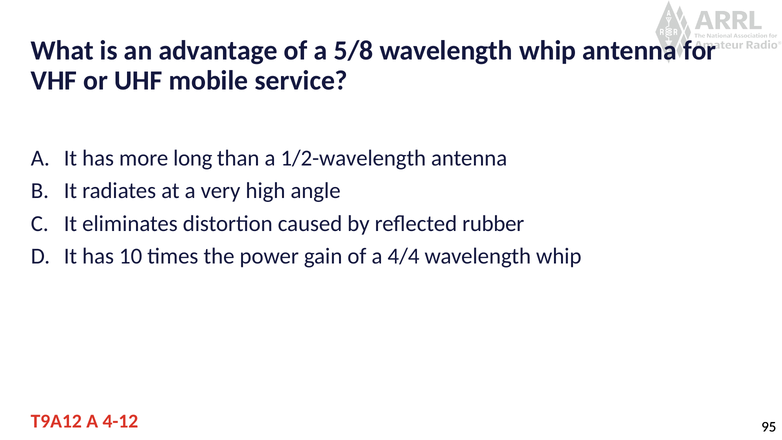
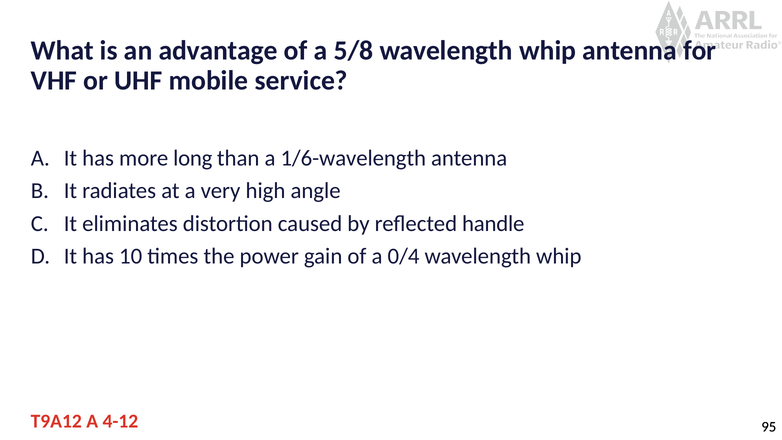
1/2-wavelength: 1/2-wavelength -> 1/6-wavelength
rubber: rubber -> handle
4/4: 4/4 -> 0/4
